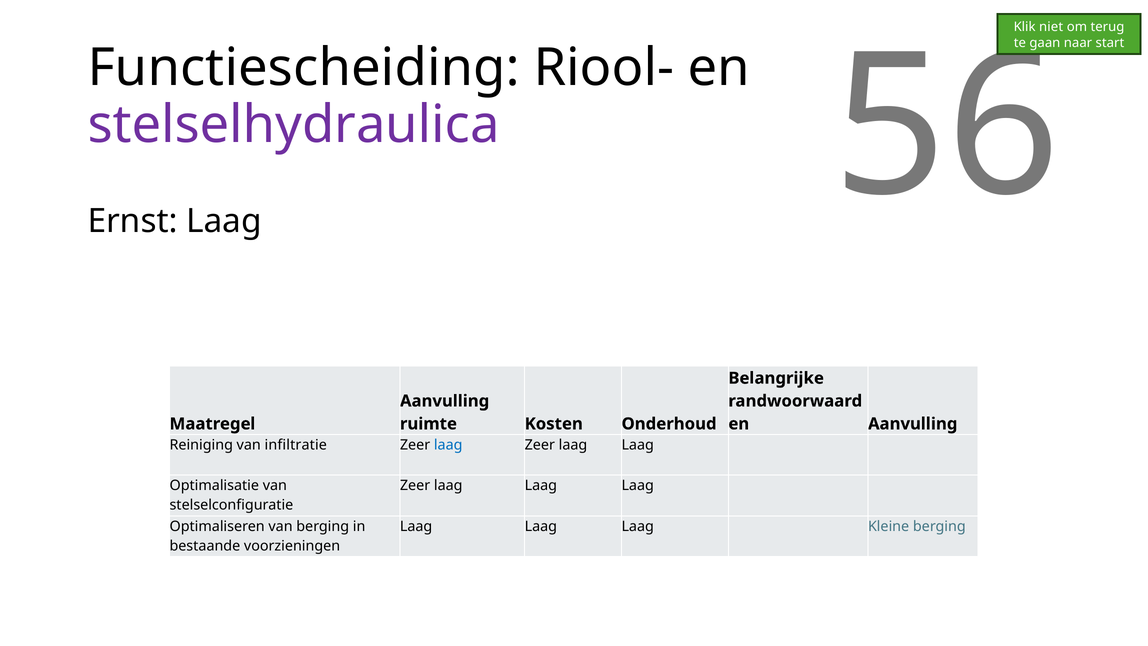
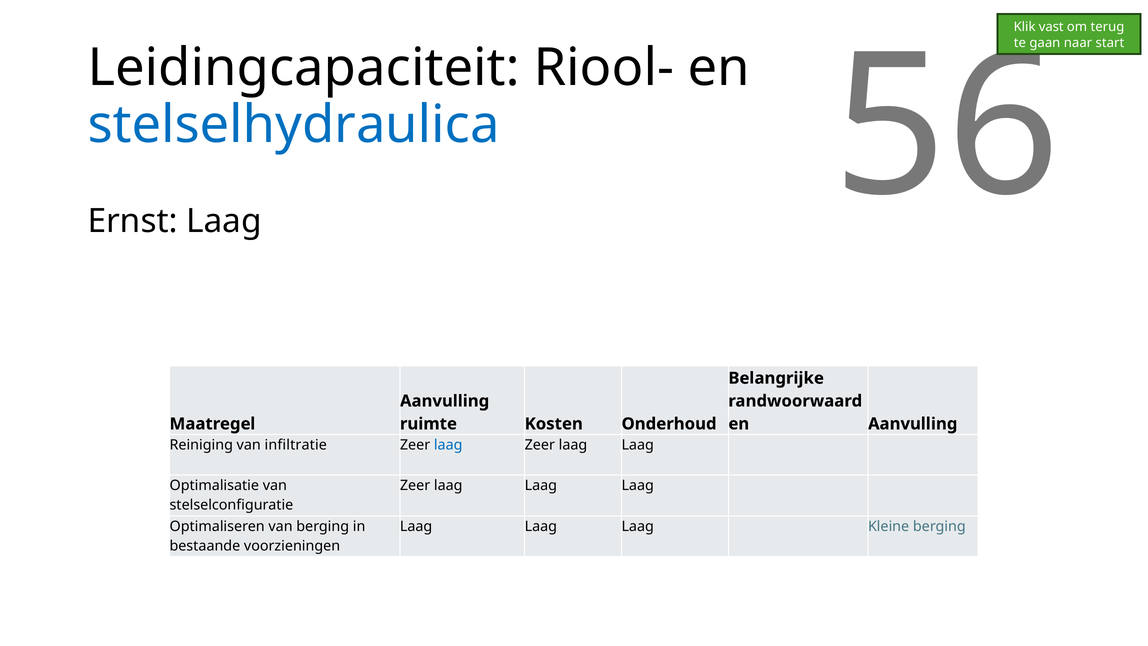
niet: niet -> vast
Functiescheiding: Functiescheiding -> Leidingcapaciteit
stelselhydraulica colour: purple -> blue
